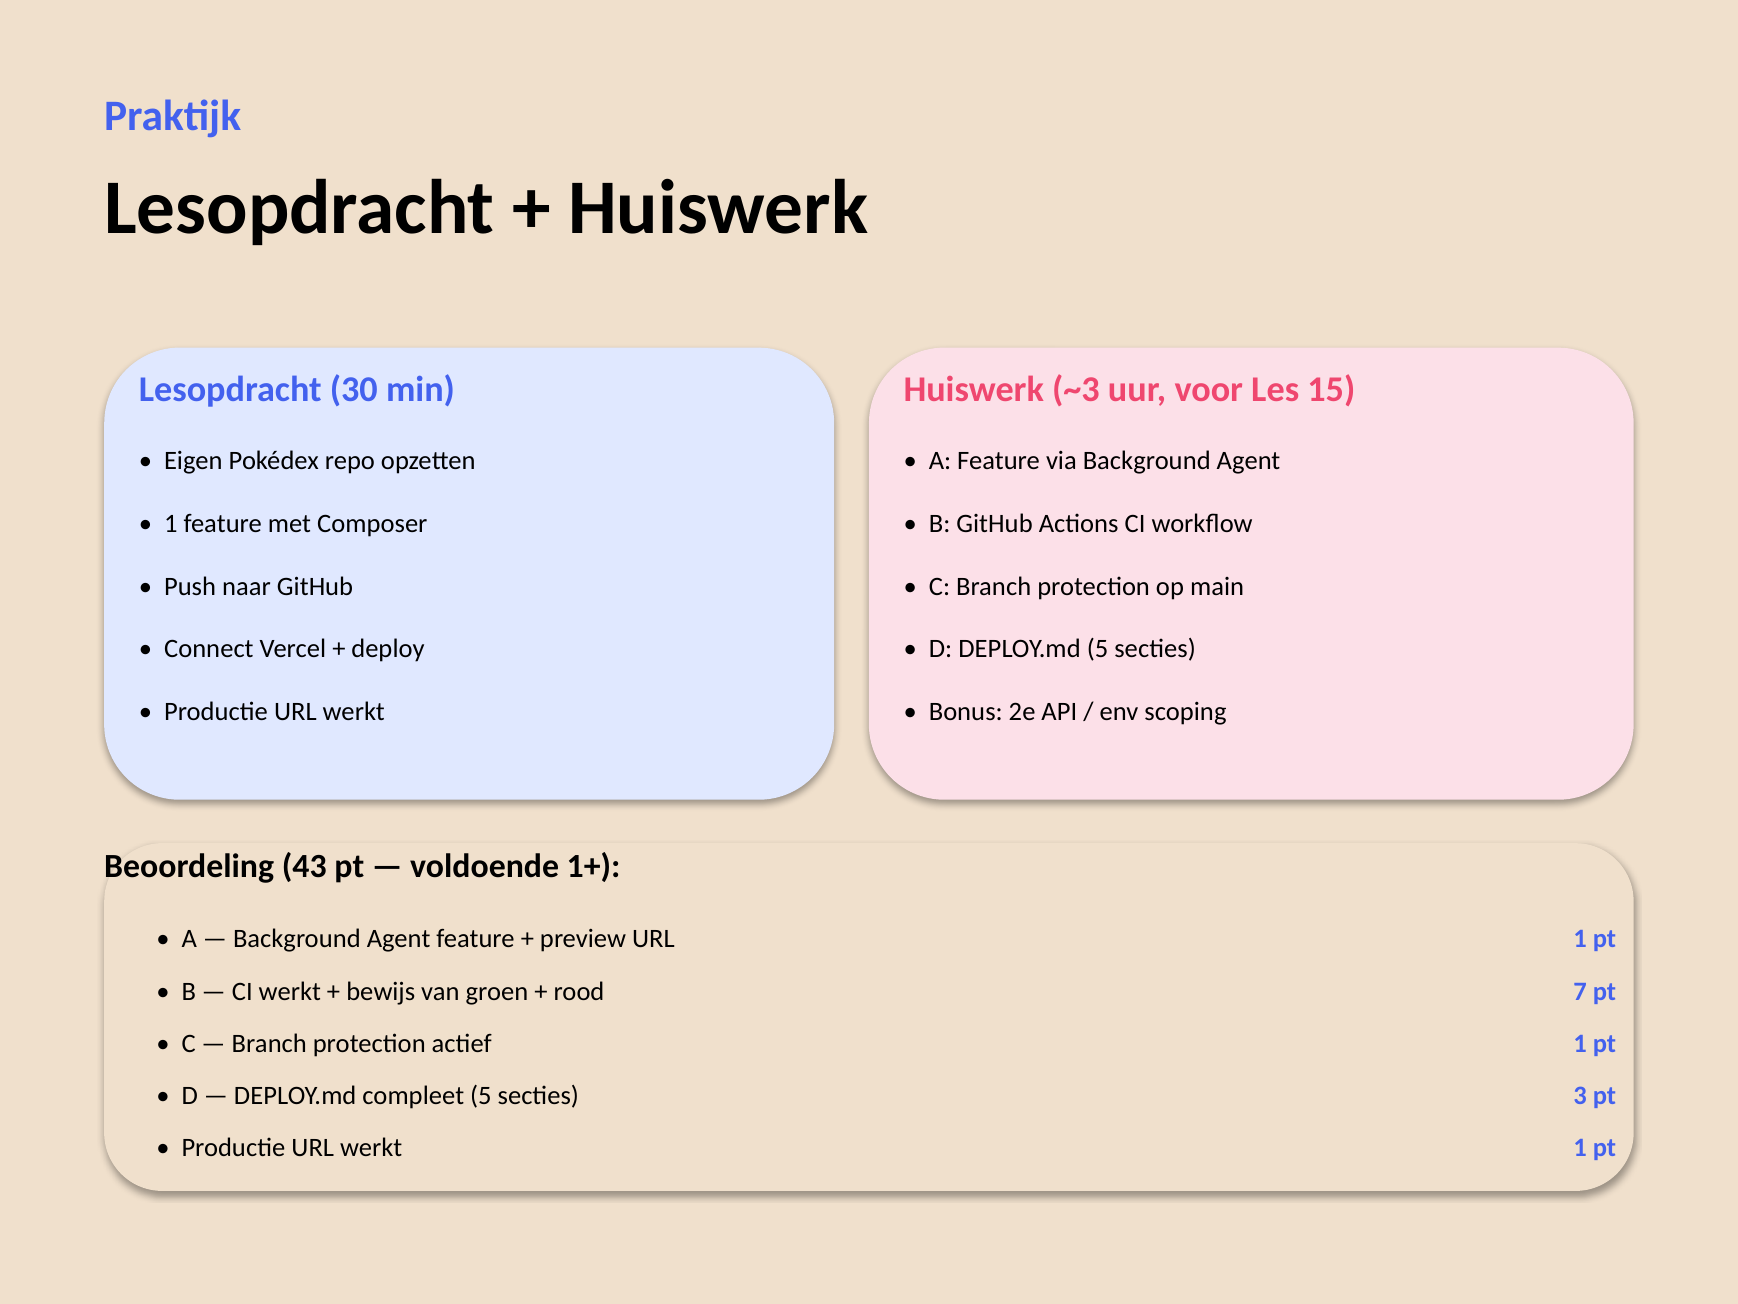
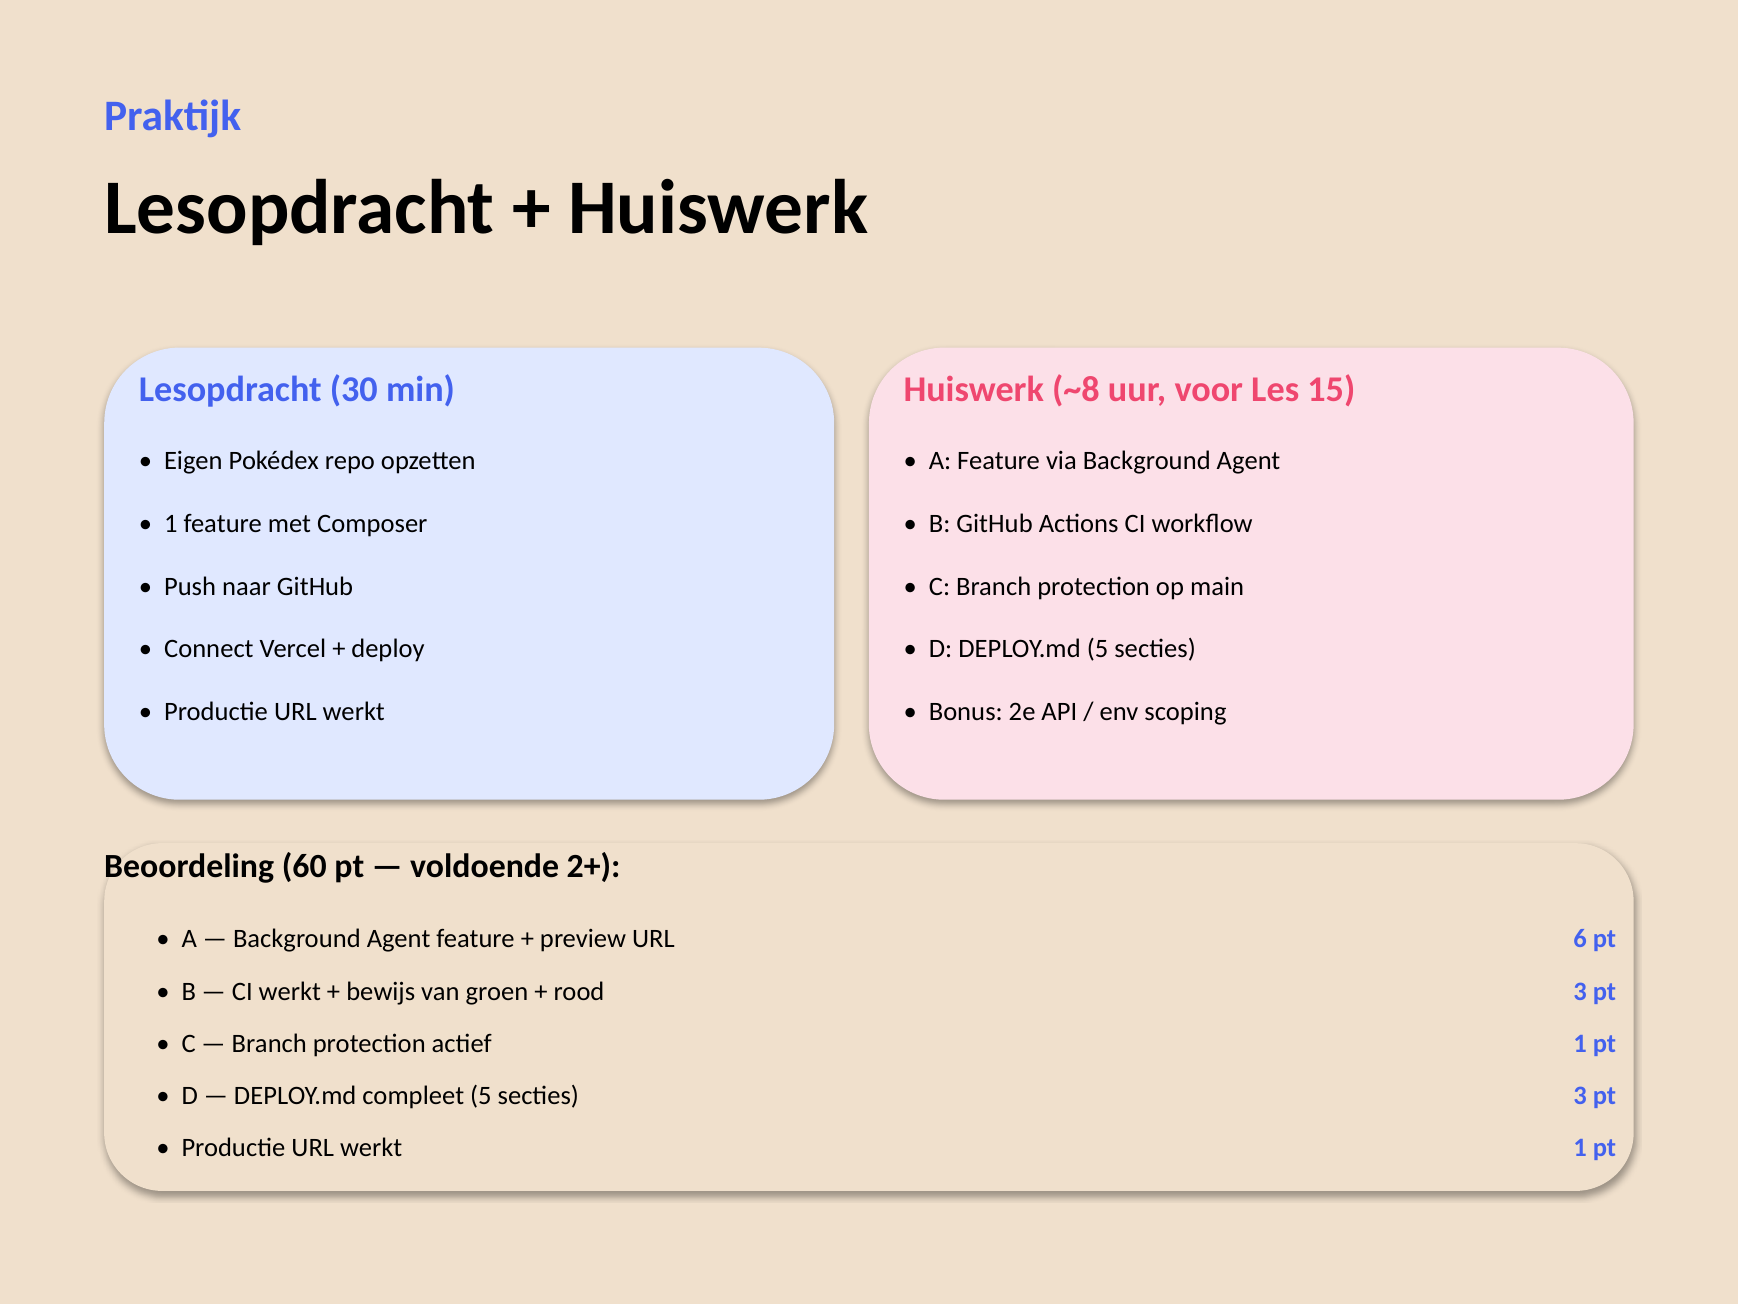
~3: ~3 -> ~8
43: 43 -> 60
1+: 1+ -> 2+
URL 1: 1 -> 6
rood 7: 7 -> 3
